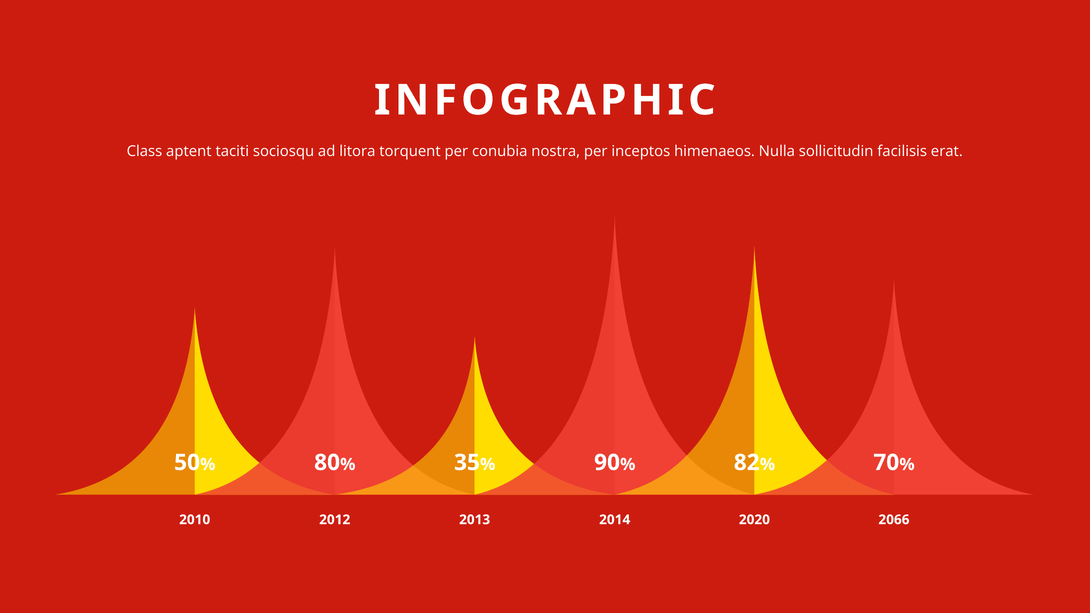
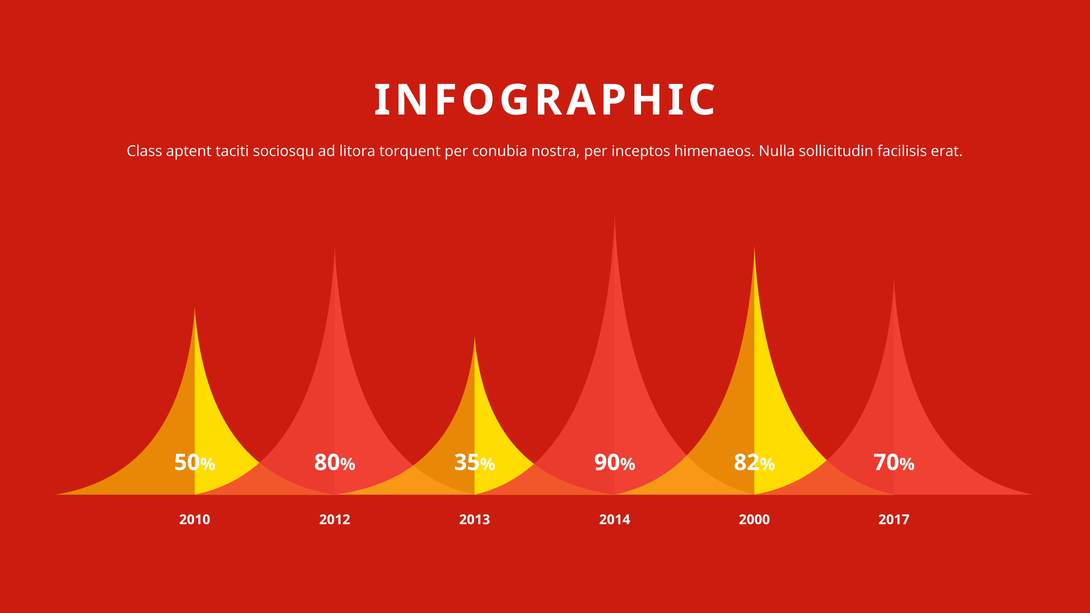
2020: 2020 -> 2000
2066: 2066 -> 2017
